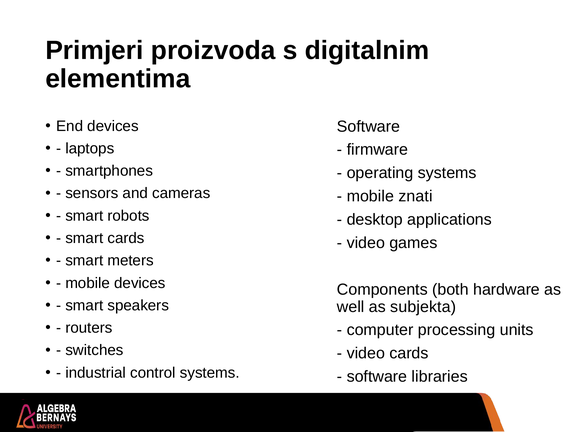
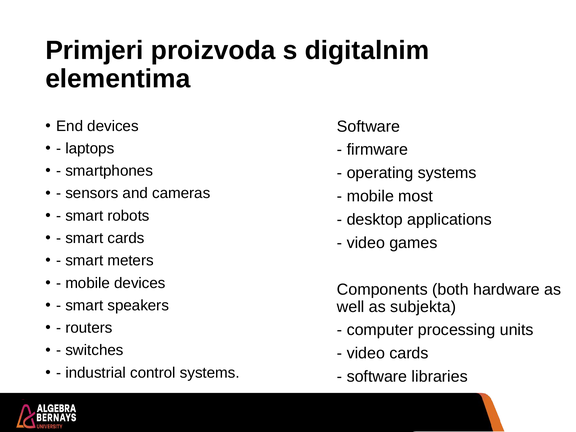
znati: znati -> most
